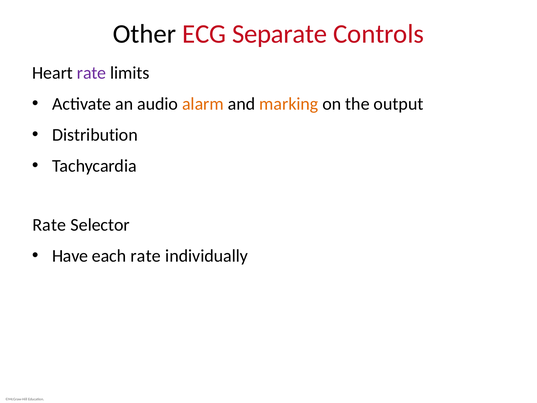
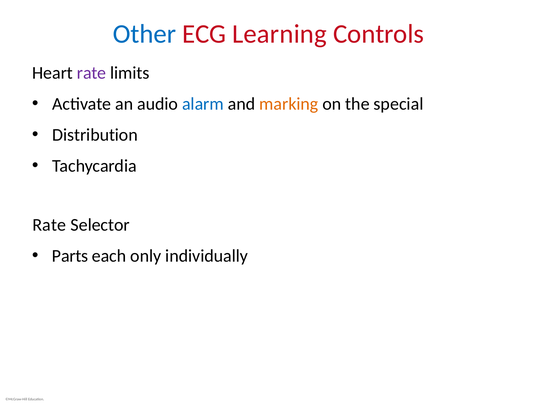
Other colour: black -> blue
Separate: Separate -> Learning
alarm colour: orange -> blue
output: output -> special
Have: Have -> Parts
each rate: rate -> only
